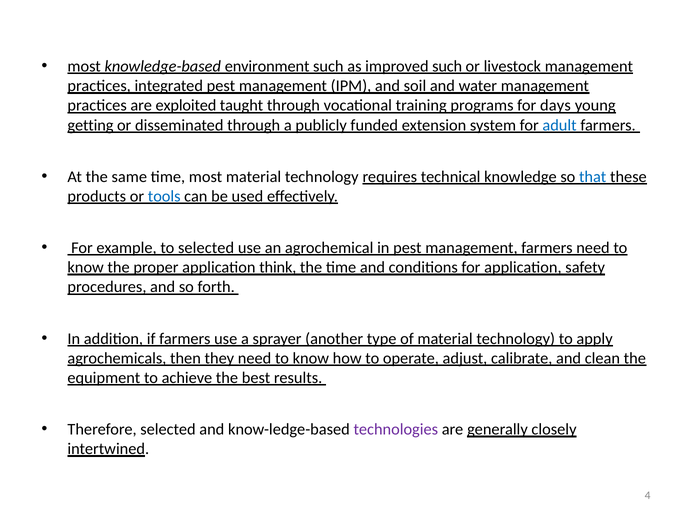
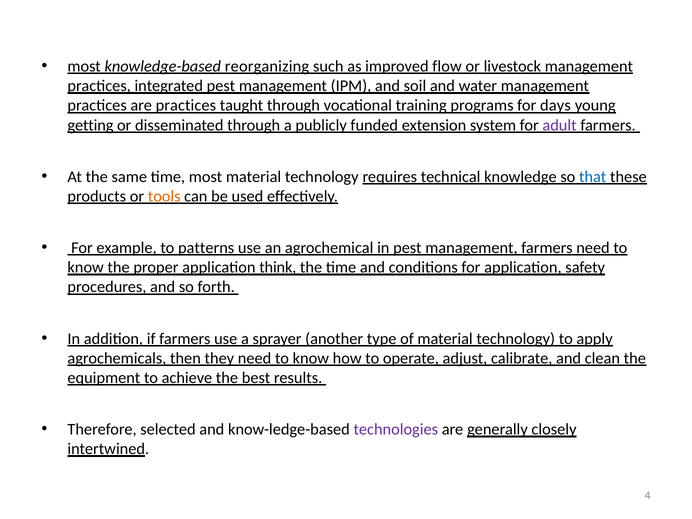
environment: environment -> reorganizing
improved such: such -> flow
are exploited: exploited -> practices
adult colour: blue -> purple
tools colour: blue -> orange
to selected: selected -> patterns
